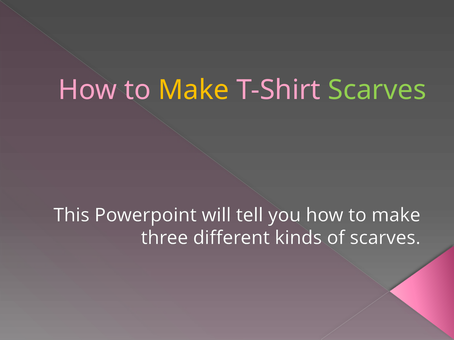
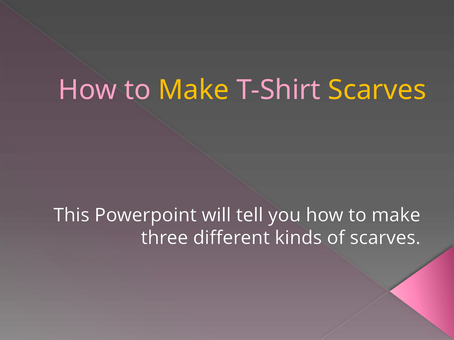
Scarves at (377, 90) colour: light green -> yellow
